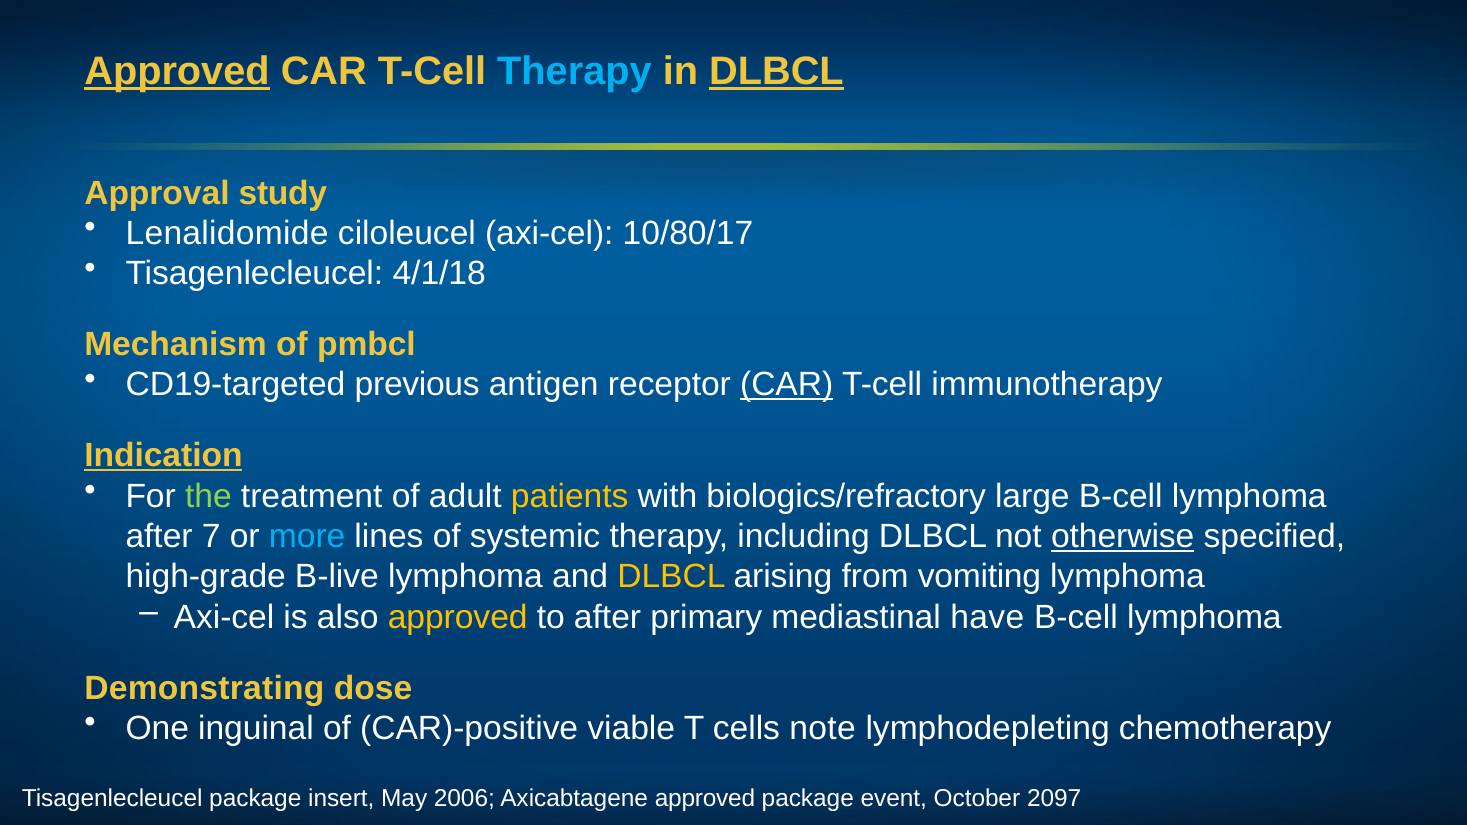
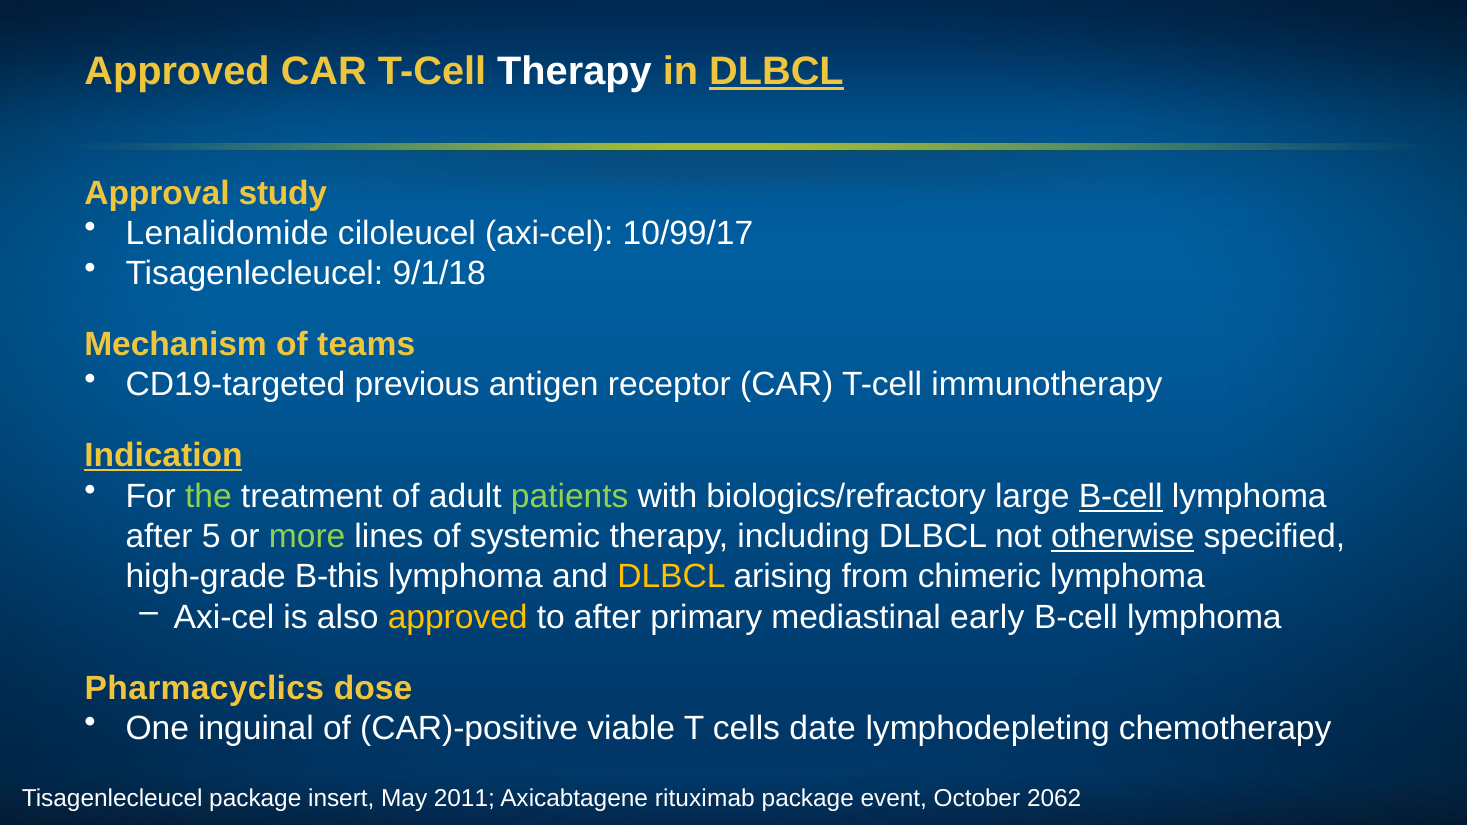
Approved at (177, 72) underline: present -> none
Therapy at (574, 72) colour: light blue -> white
10/80/17: 10/80/17 -> 10/99/17
4/1/18: 4/1/18 -> 9/1/18
pmbcl: pmbcl -> teams
CAR at (787, 385) underline: present -> none
patients colour: yellow -> light green
B-cell at (1121, 496) underline: none -> present
7: 7 -> 5
more colour: light blue -> light green
B-live: B-live -> B-this
vomiting: vomiting -> chimeric
have: have -> early
Demonstrating: Demonstrating -> Pharmacyclics
note: note -> date
2006: 2006 -> 2011
Axicabtagene approved: approved -> rituximab
2097: 2097 -> 2062
